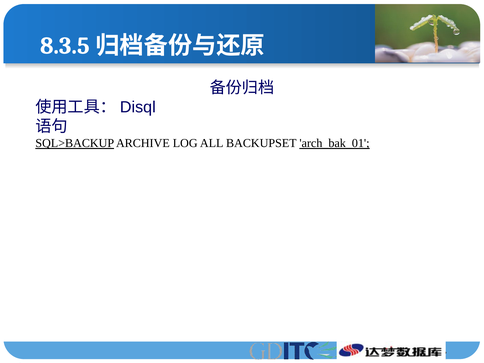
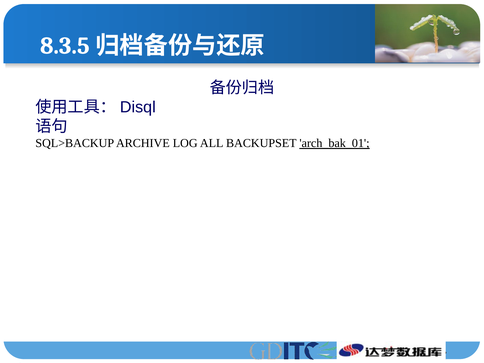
SQL>BACKUP underline: present -> none
